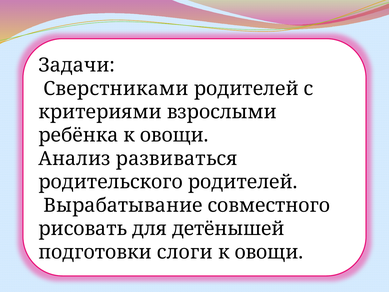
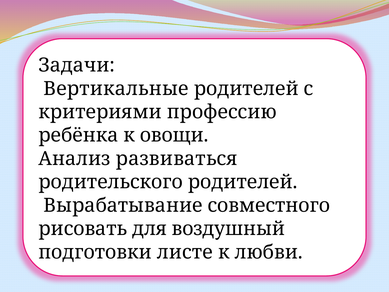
Сверстниками: Сверстниками -> Вертикальные
взрослыми: взрослыми -> профессию
детёнышей: детёнышей -> воздушный
слоги: слоги -> листе
овощи at (269, 252): овощи -> любви
